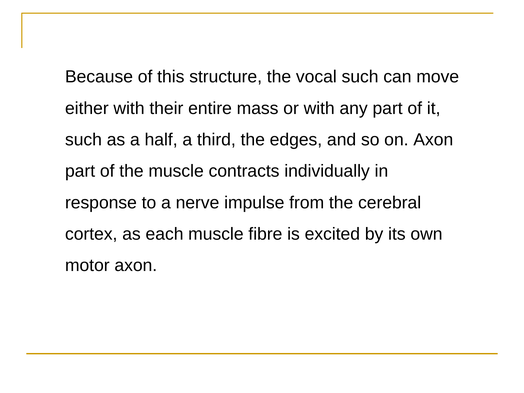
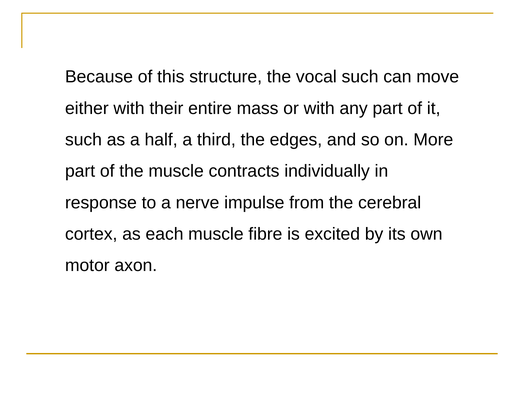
on Axon: Axon -> More
